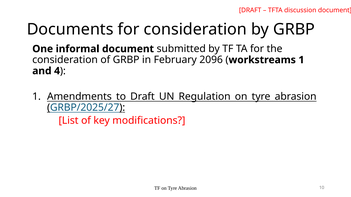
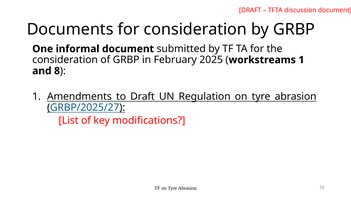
2096: 2096 -> 2025
4: 4 -> 8
